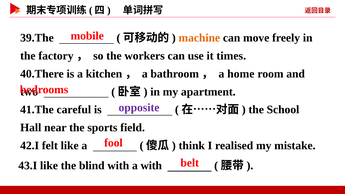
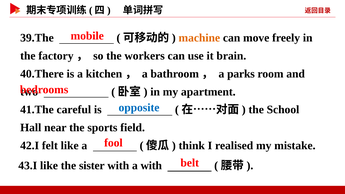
times: times -> brain
home: home -> parks
opposite colour: purple -> blue
blind: blind -> sister
